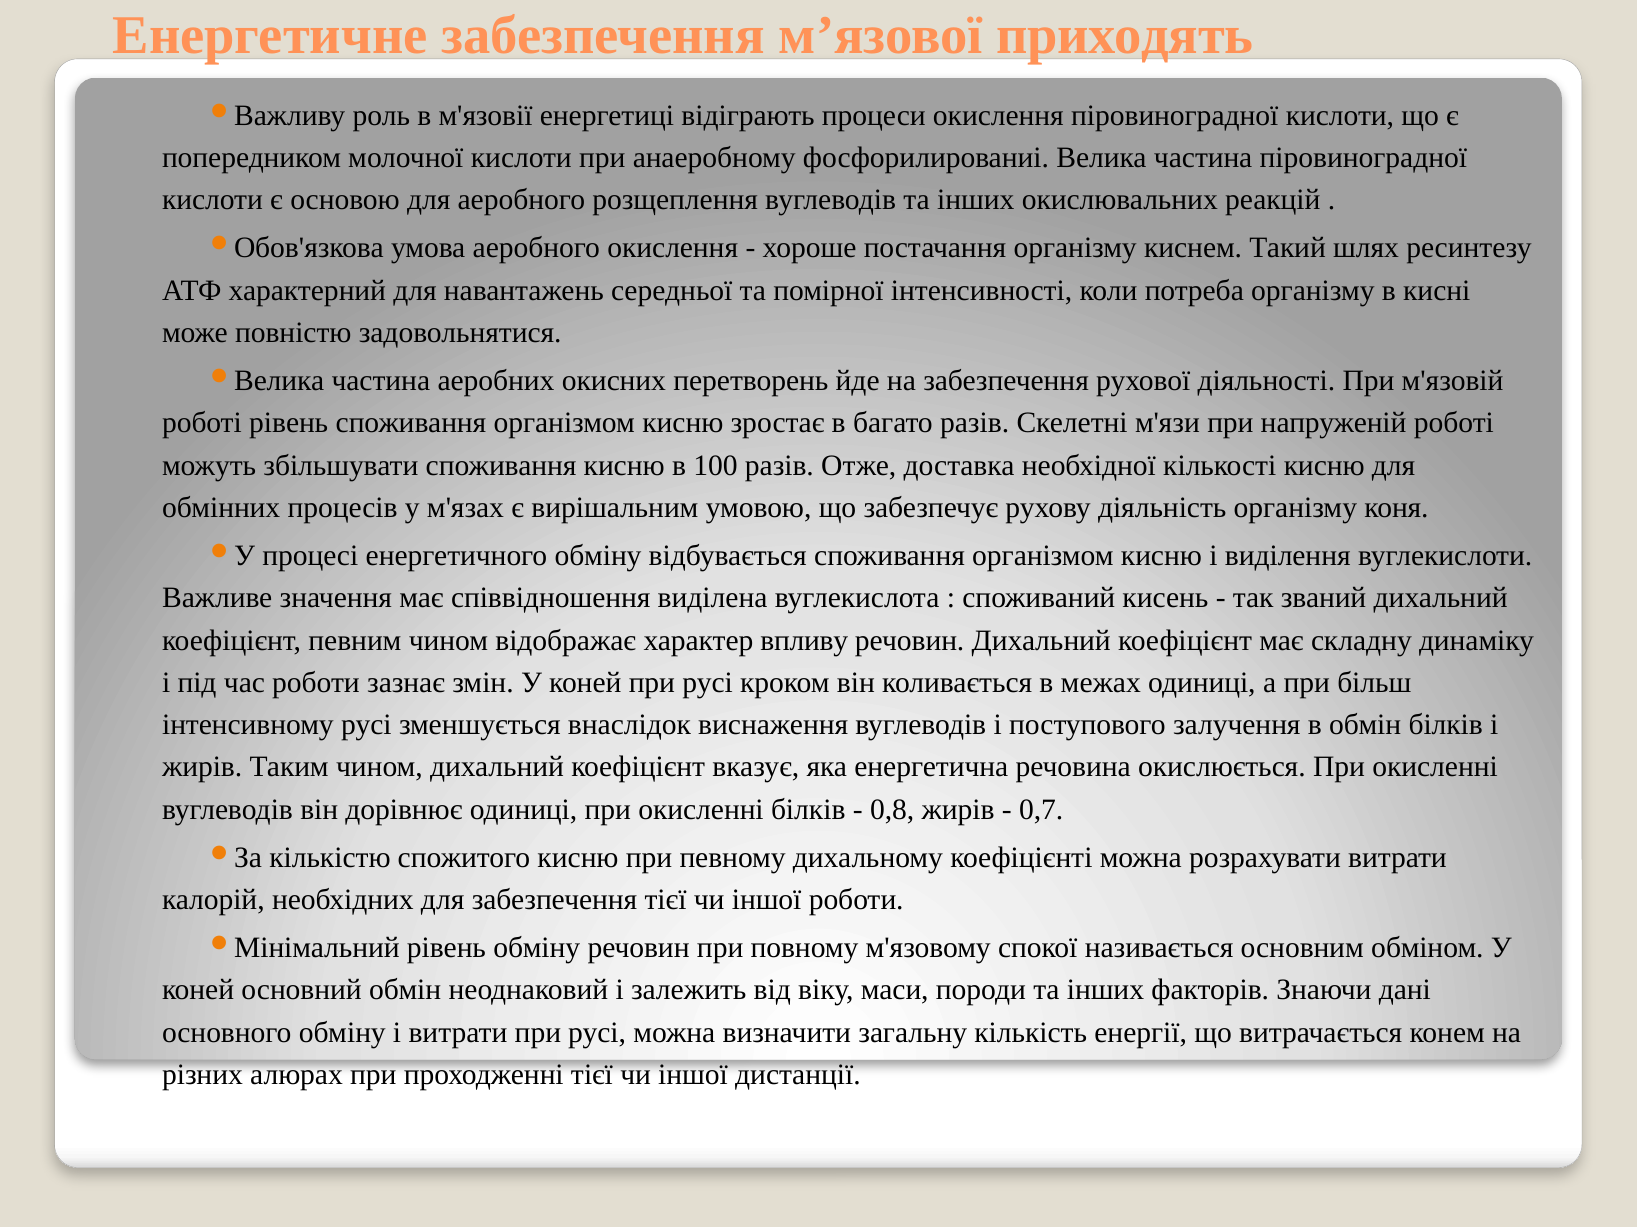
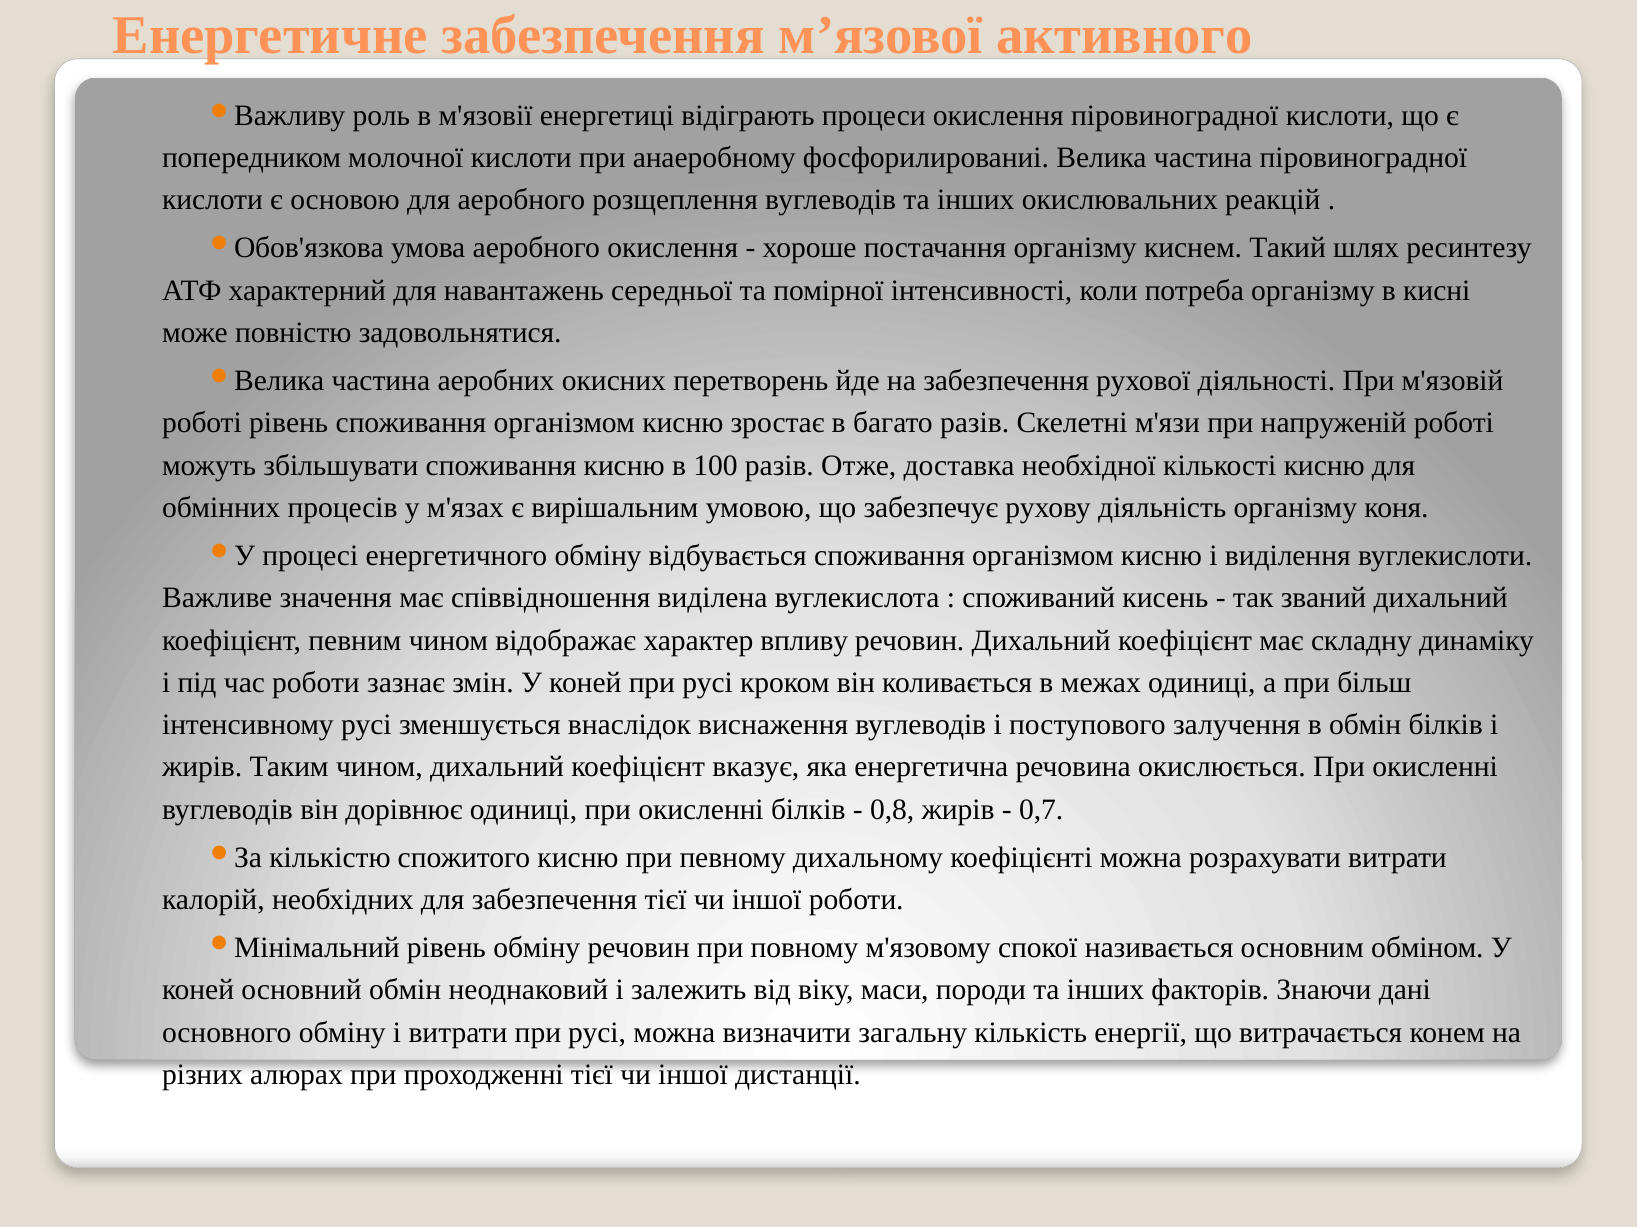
приходять: приходять -> активного
